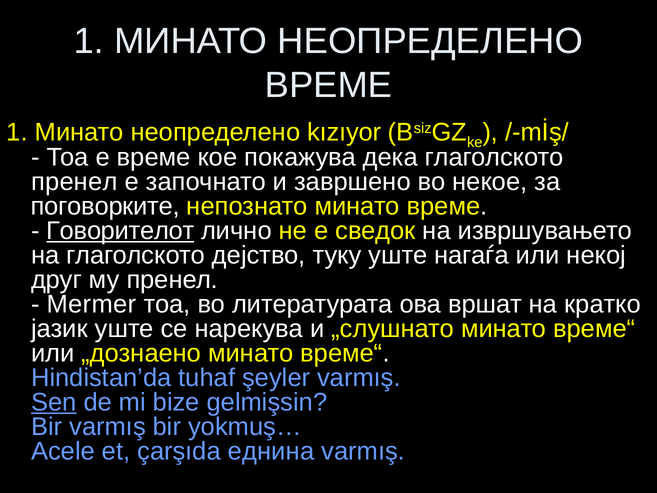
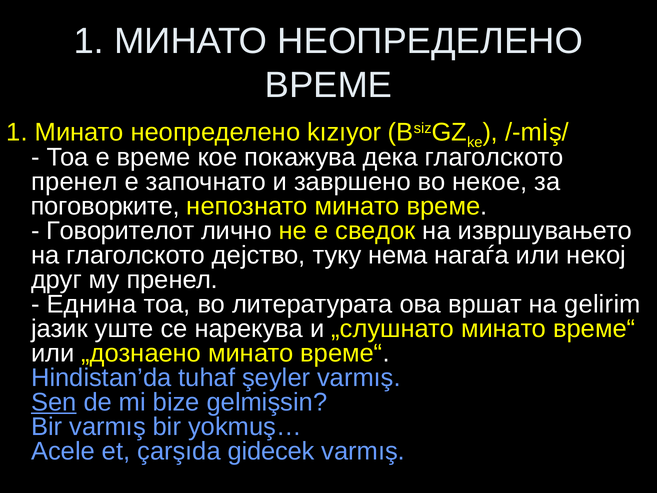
Говорителот underline: present -> none
туку уште: уште -> нема
Mermer: Mermer -> Еднина
кратко: кратко -> gelirim
еднина: еднина -> gidecek
